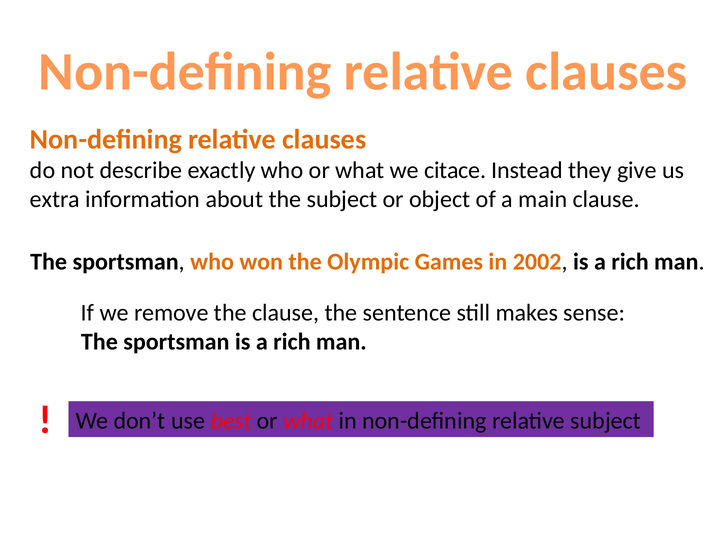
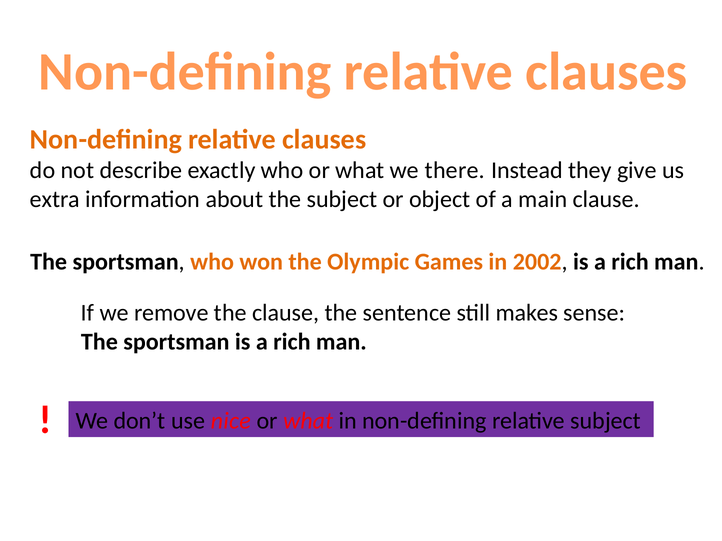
citace: citace -> there
best: best -> nice
